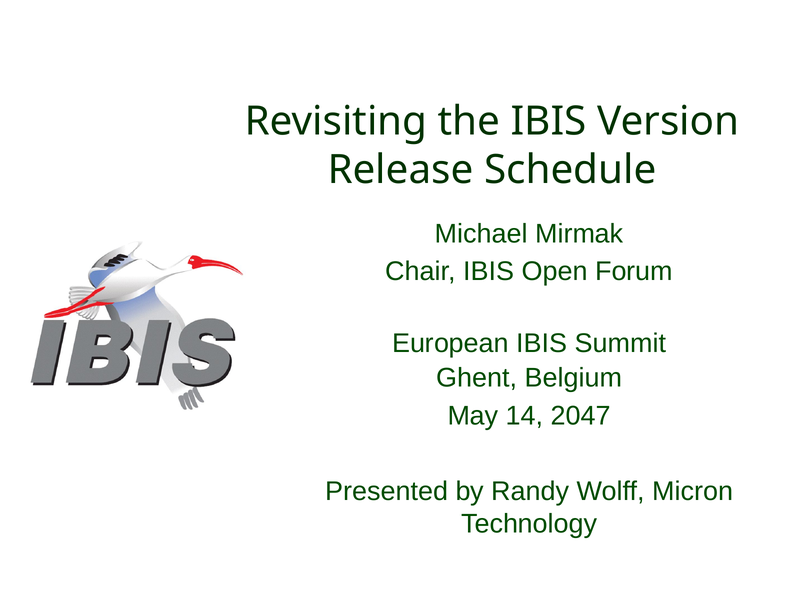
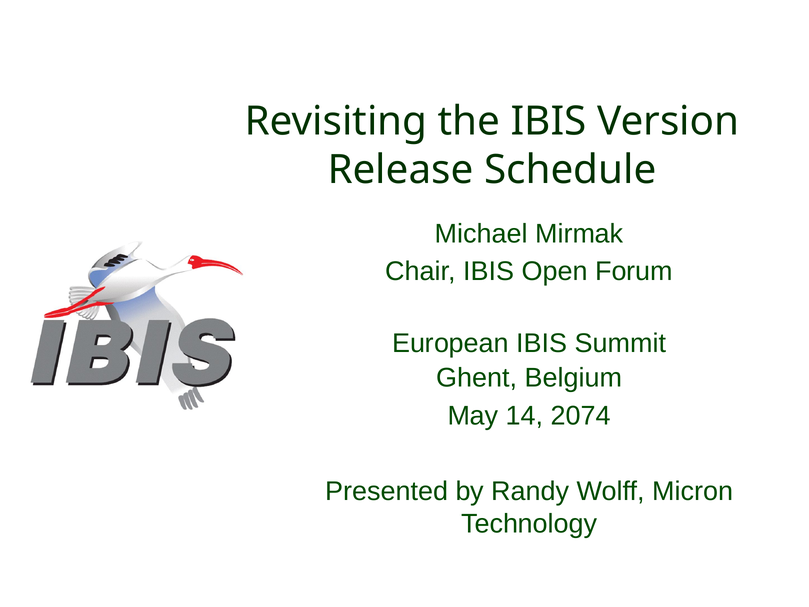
2047: 2047 -> 2074
